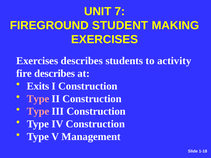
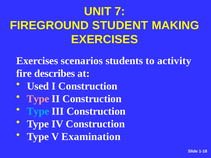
Exercises describes: describes -> scenarios
Exits: Exits -> Used
Type at (38, 112) colour: pink -> light blue
Management: Management -> Examination
